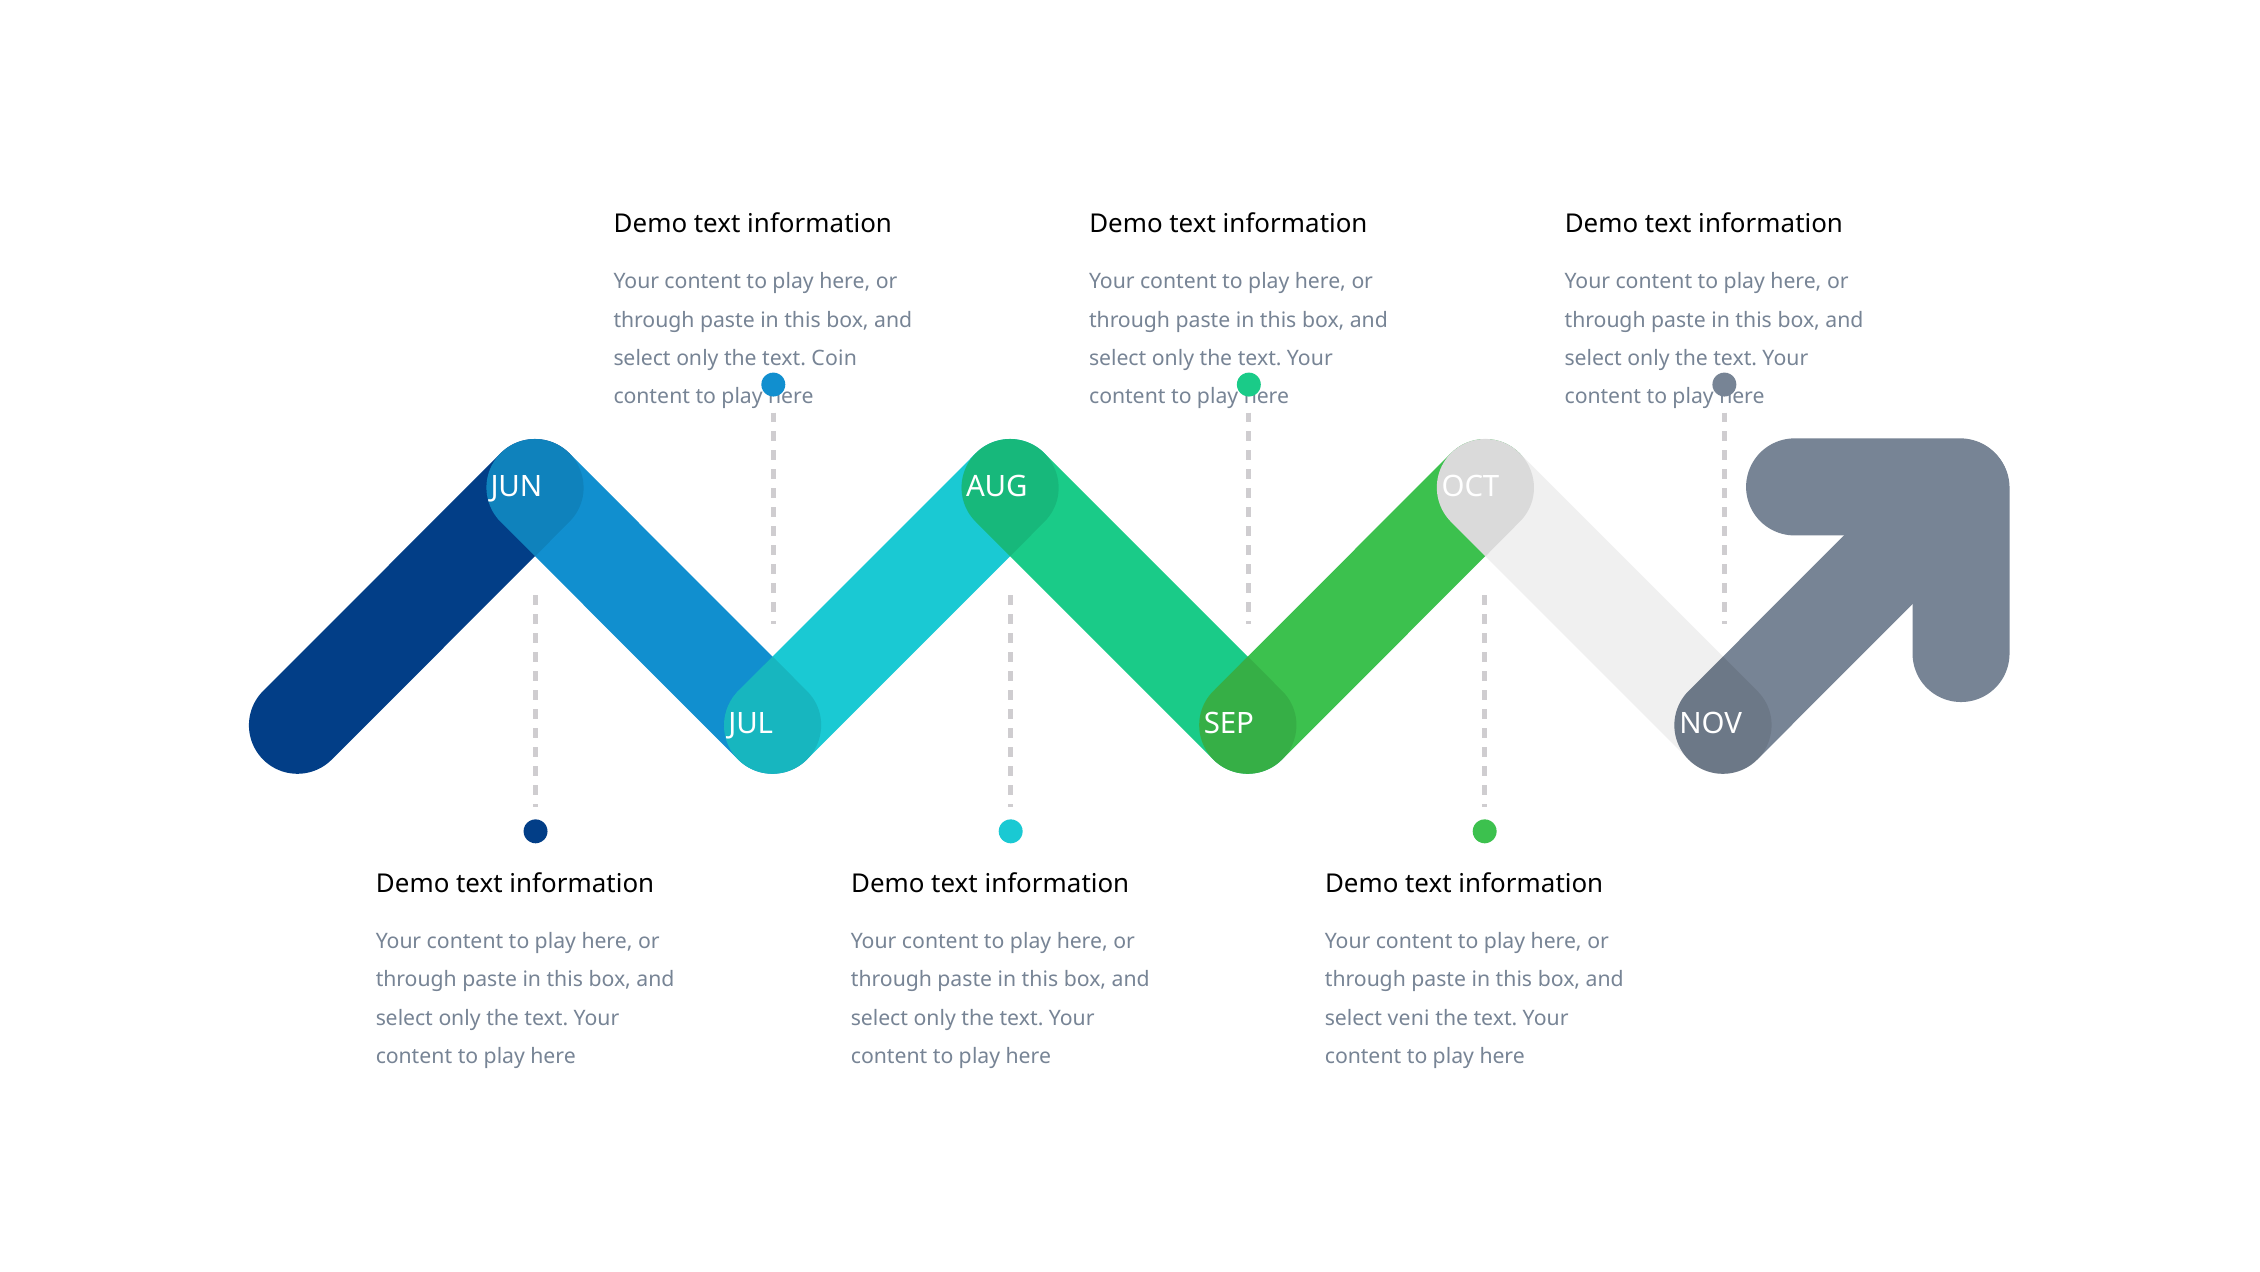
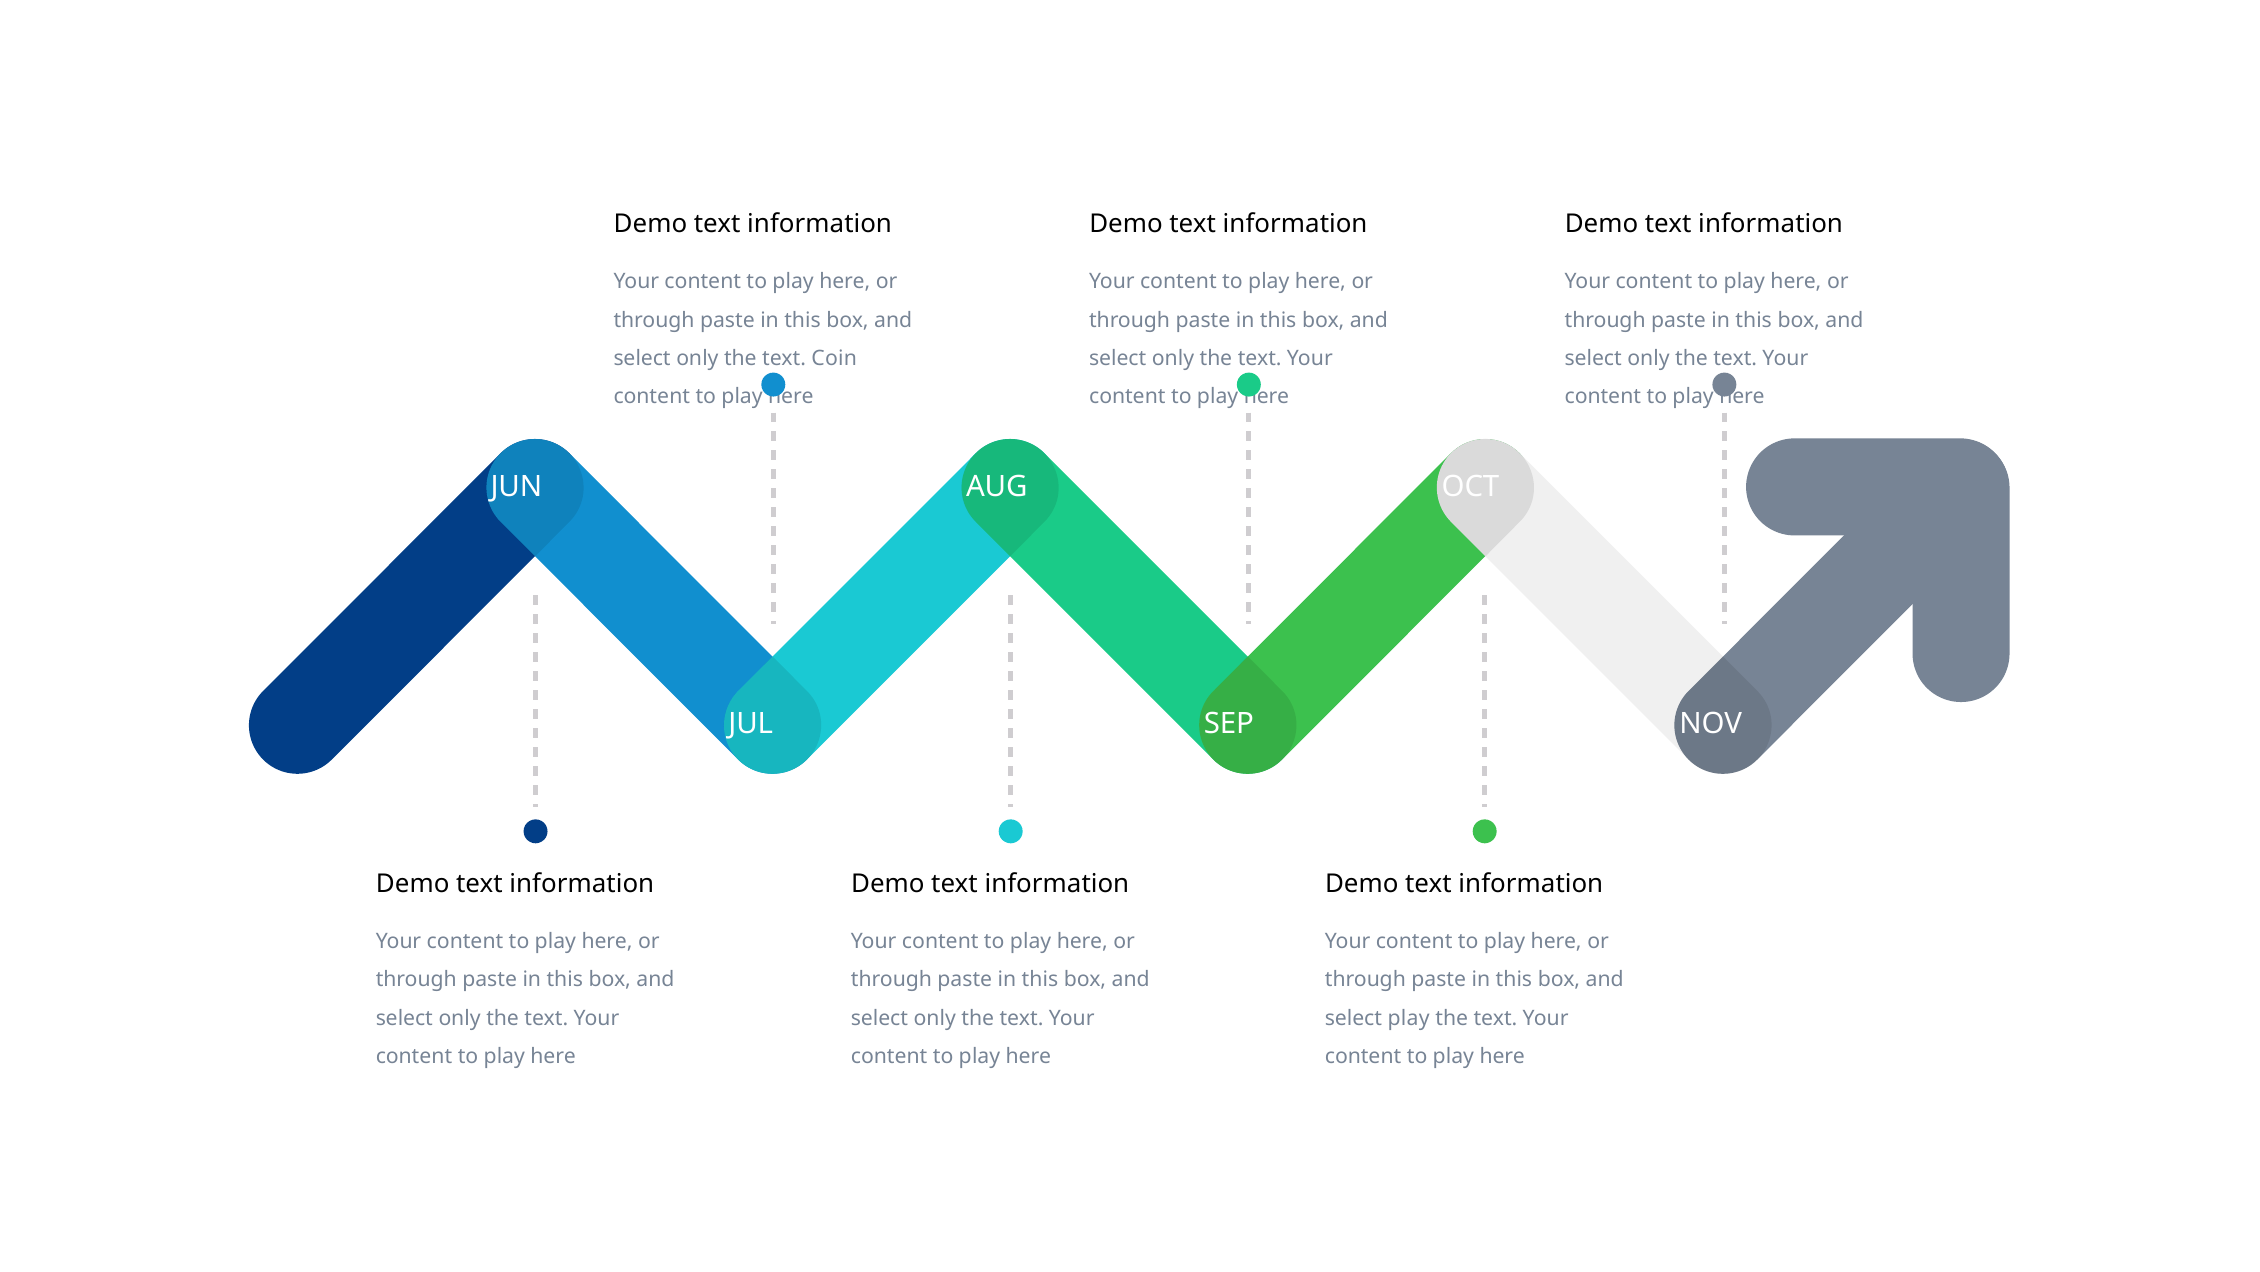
select veni: veni -> play
